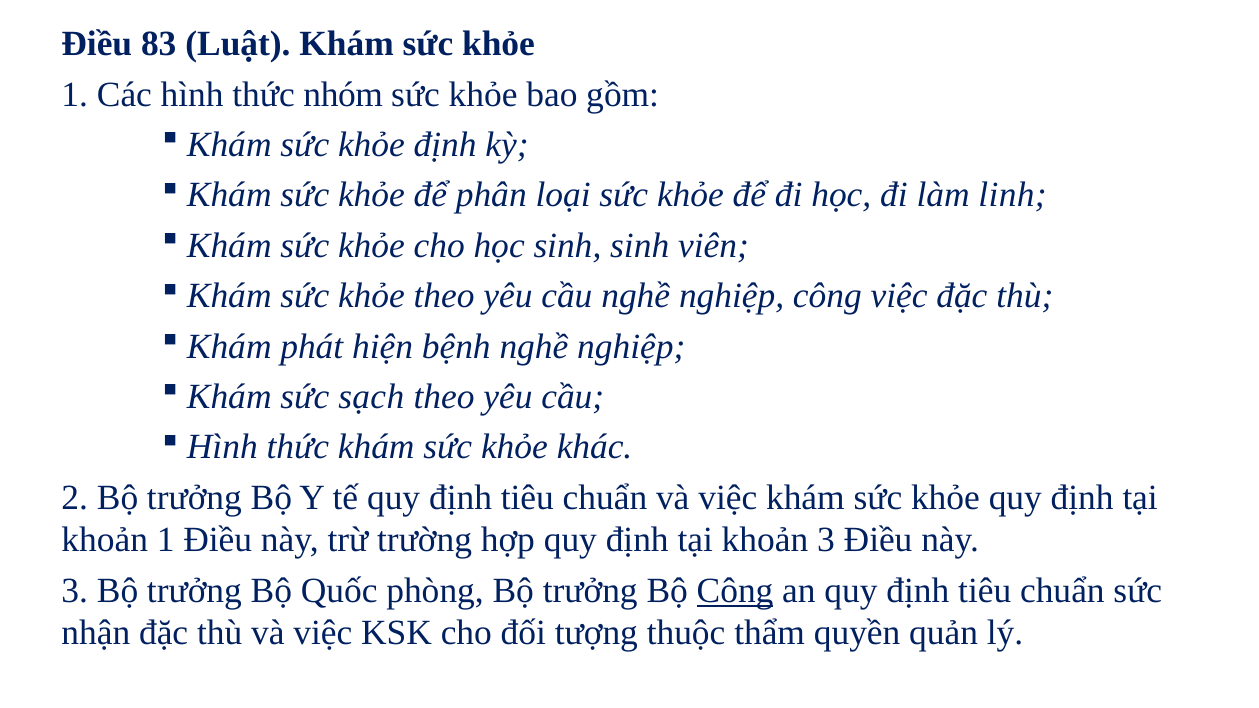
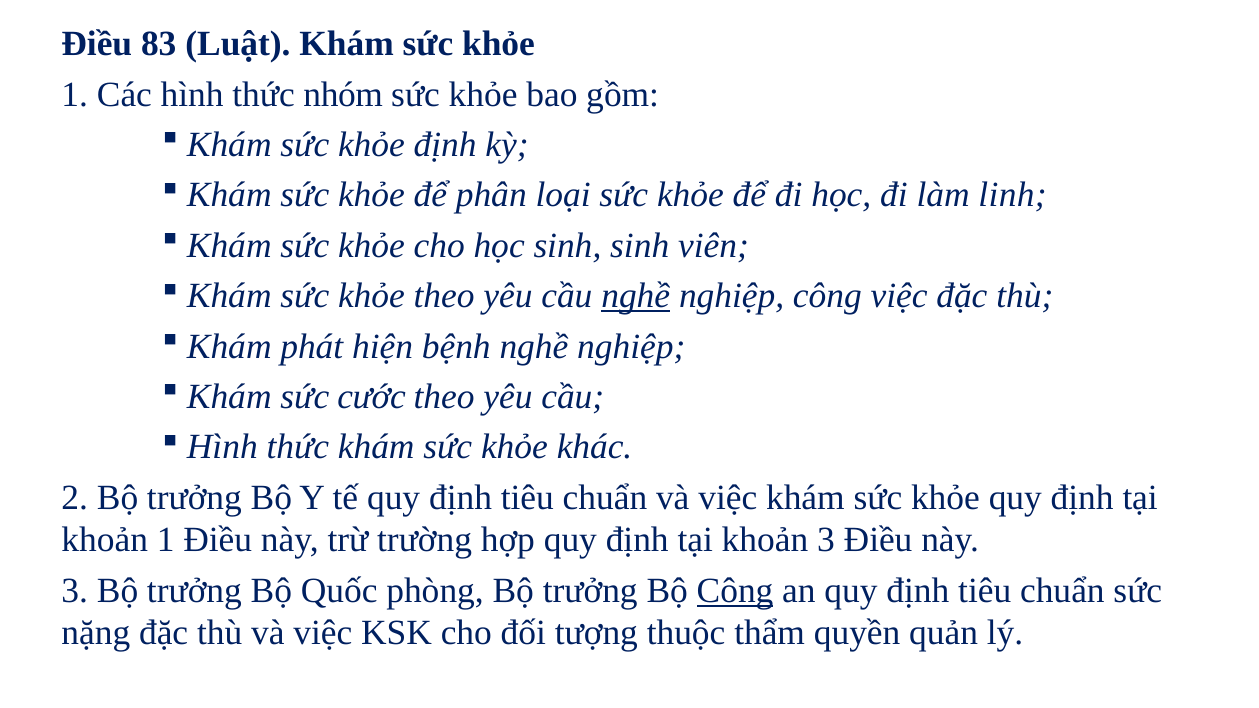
nghề at (636, 296) underline: none -> present
sạch: sạch -> cước
nhận: nhận -> nặng
